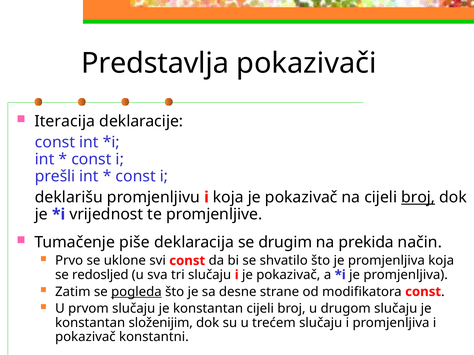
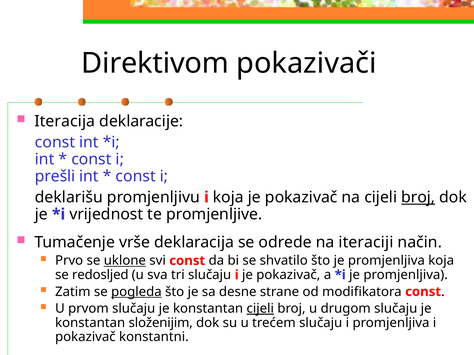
Predstavlja: Predstavlja -> Direktivom
piše: piše -> vrše
drugim: drugim -> odrede
prekida: prekida -> iteraciji
uklone underline: none -> present
cijeli at (260, 309) underline: none -> present
